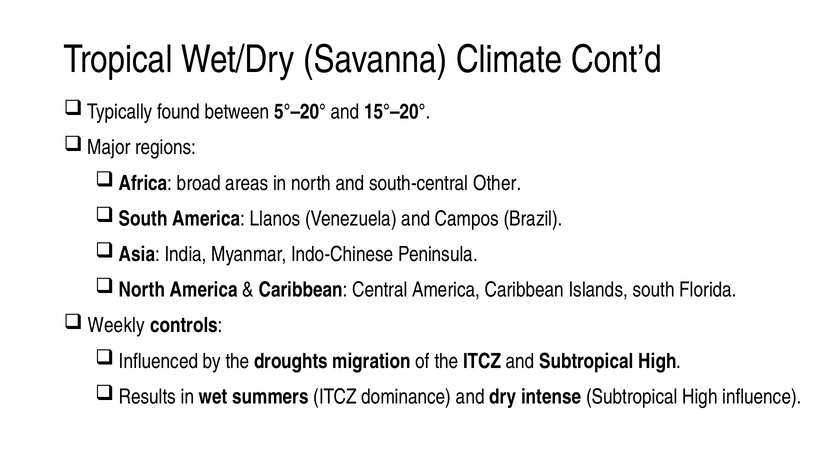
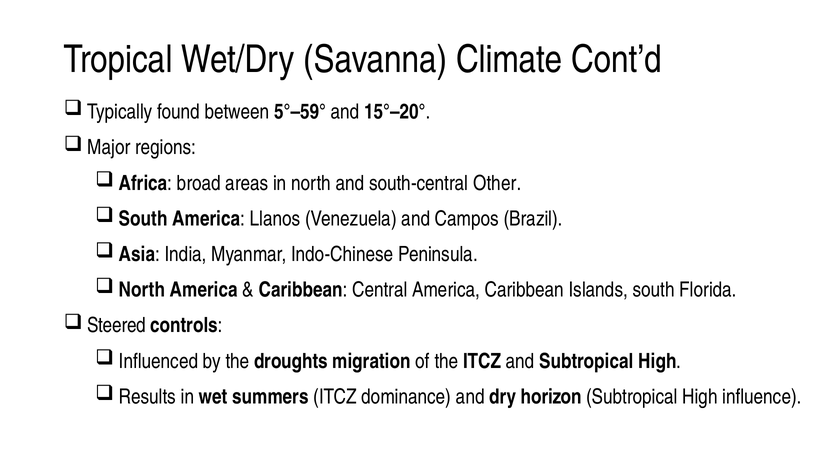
5°–20°: 5°–20° -> 5°–59°
Weekly: Weekly -> Steered
intense: intense -> horizon
